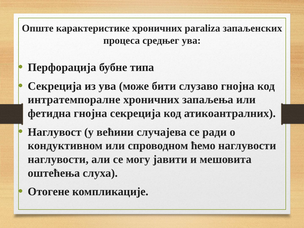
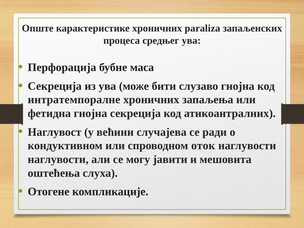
типа: типа -> маса
ћемо: ћемо -> оток
